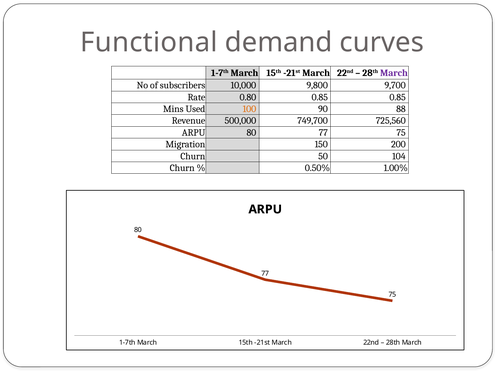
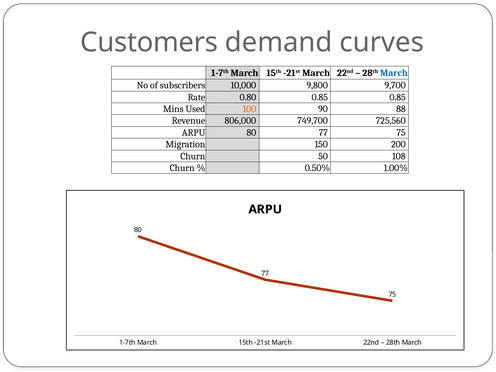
Functional: Functional -> Customers
March at (394, 73) colour: purple -> blue
500,000: 500,000 -> 806,000
104: 104 -> 108
